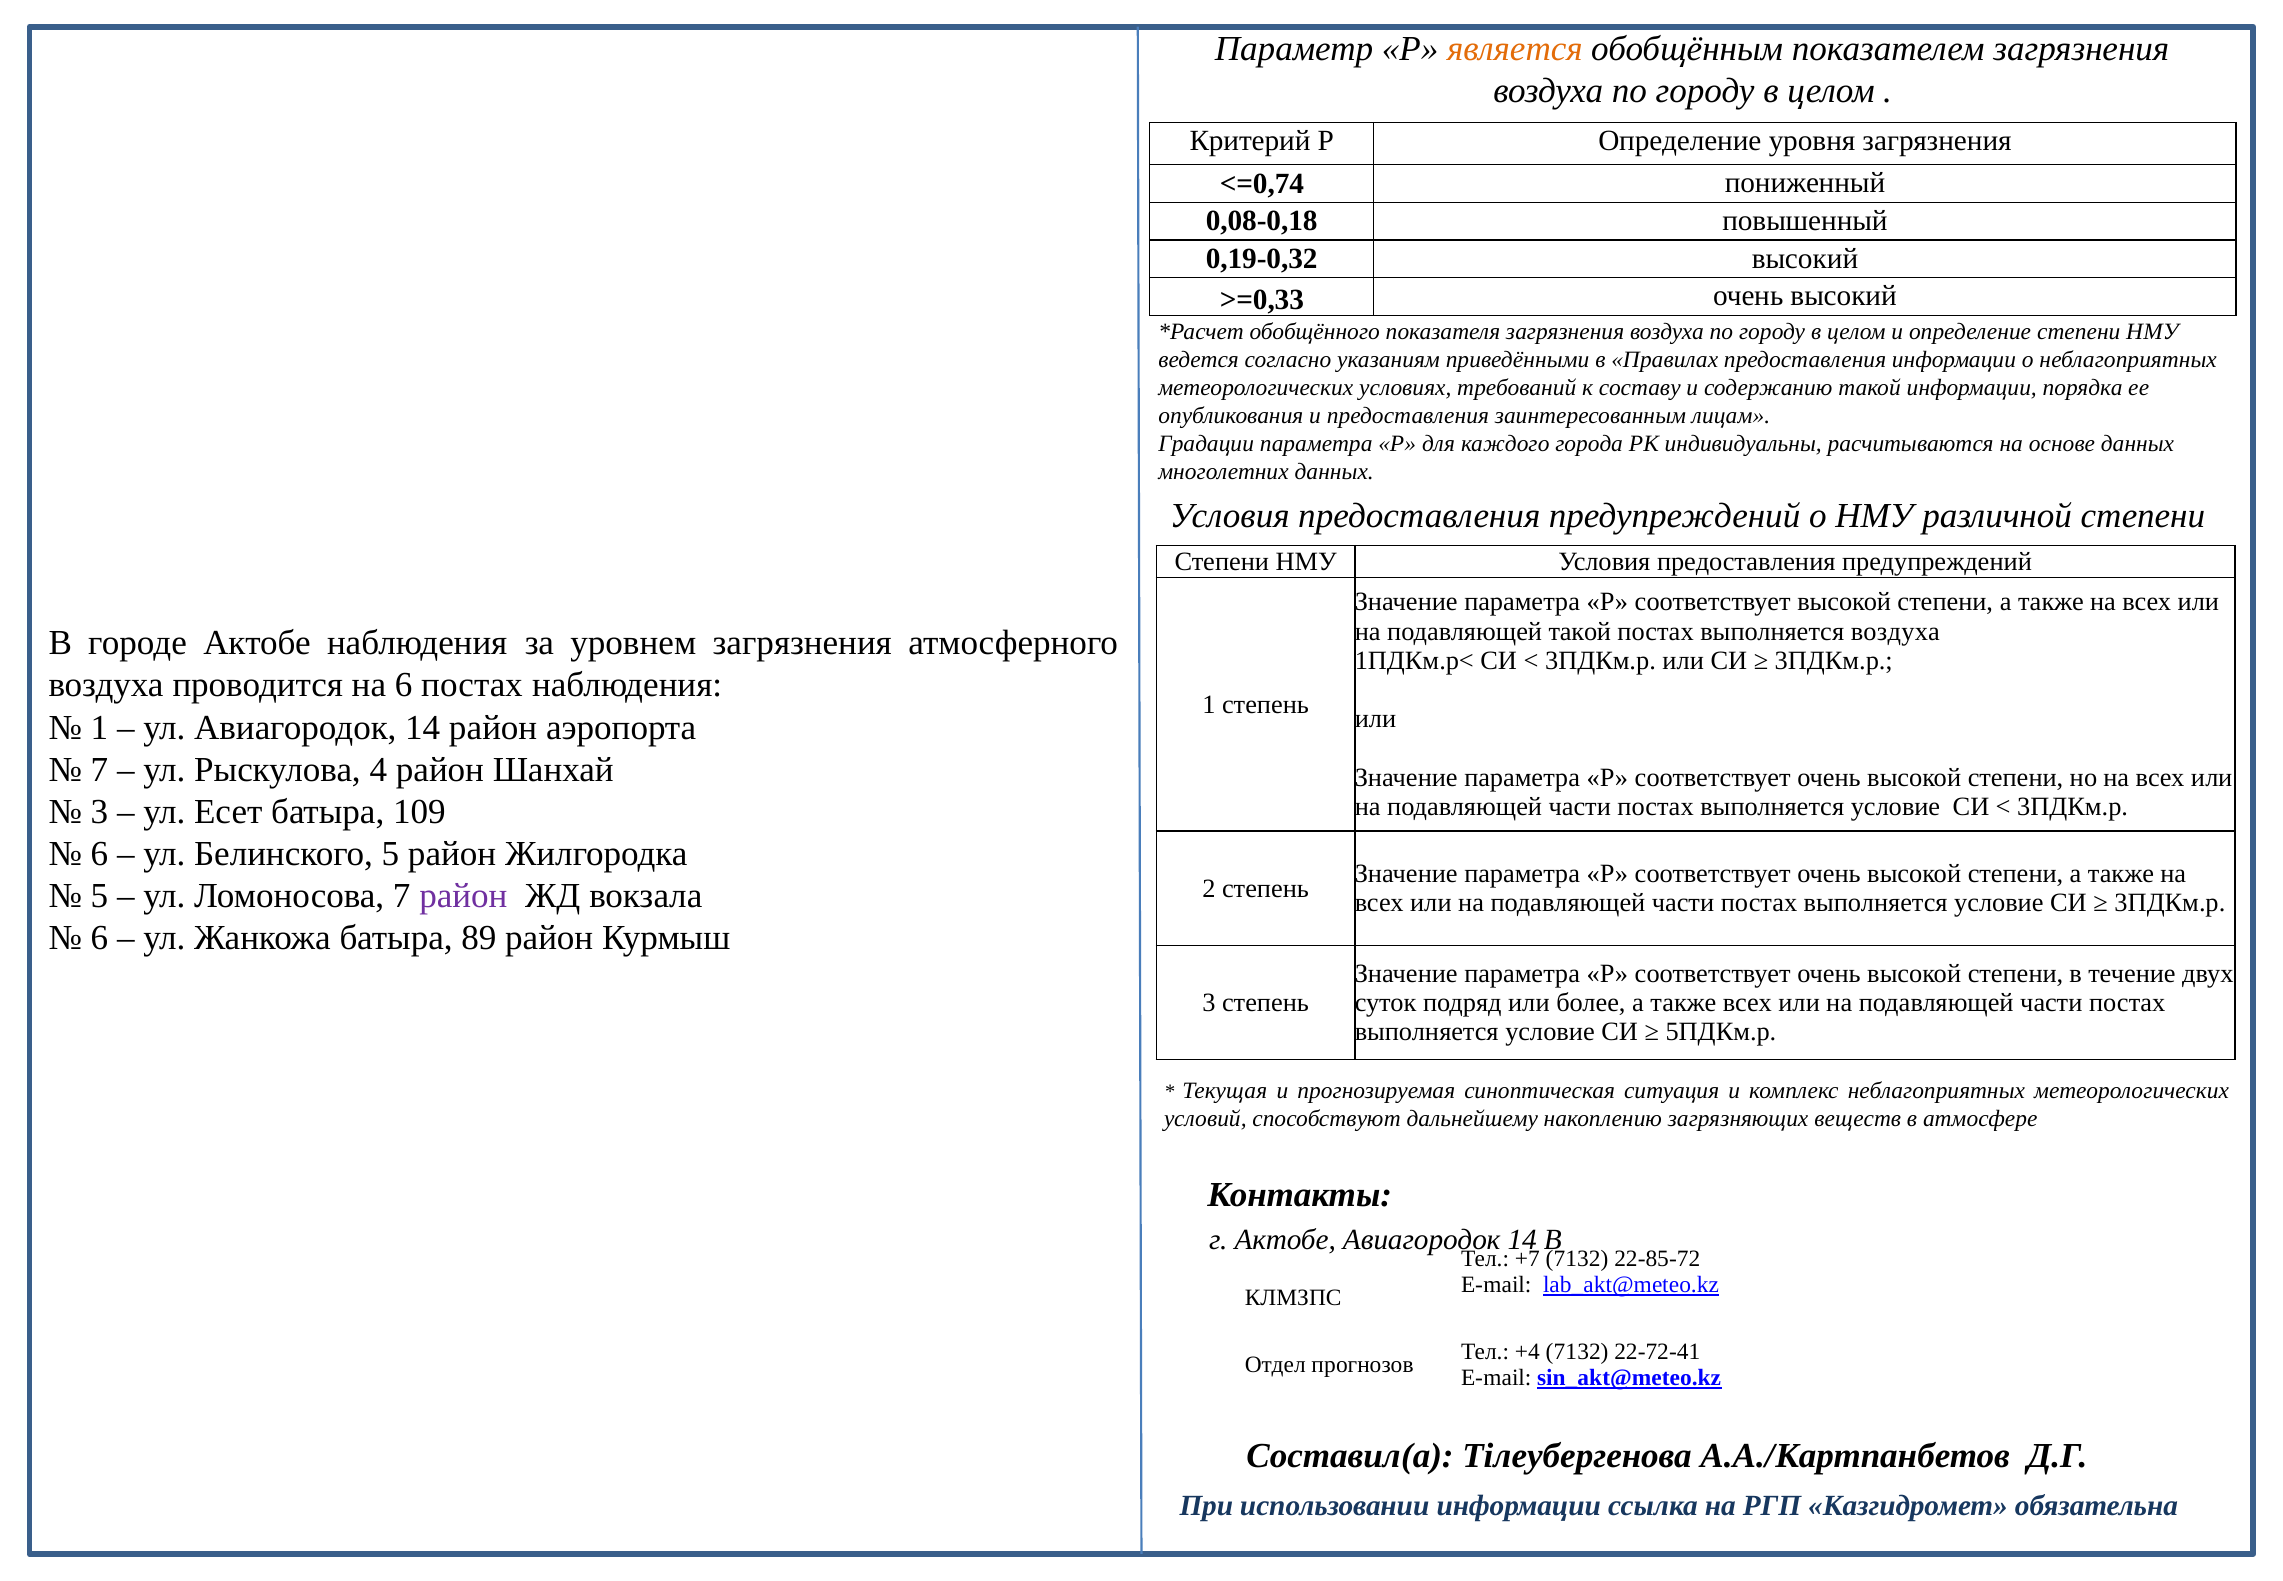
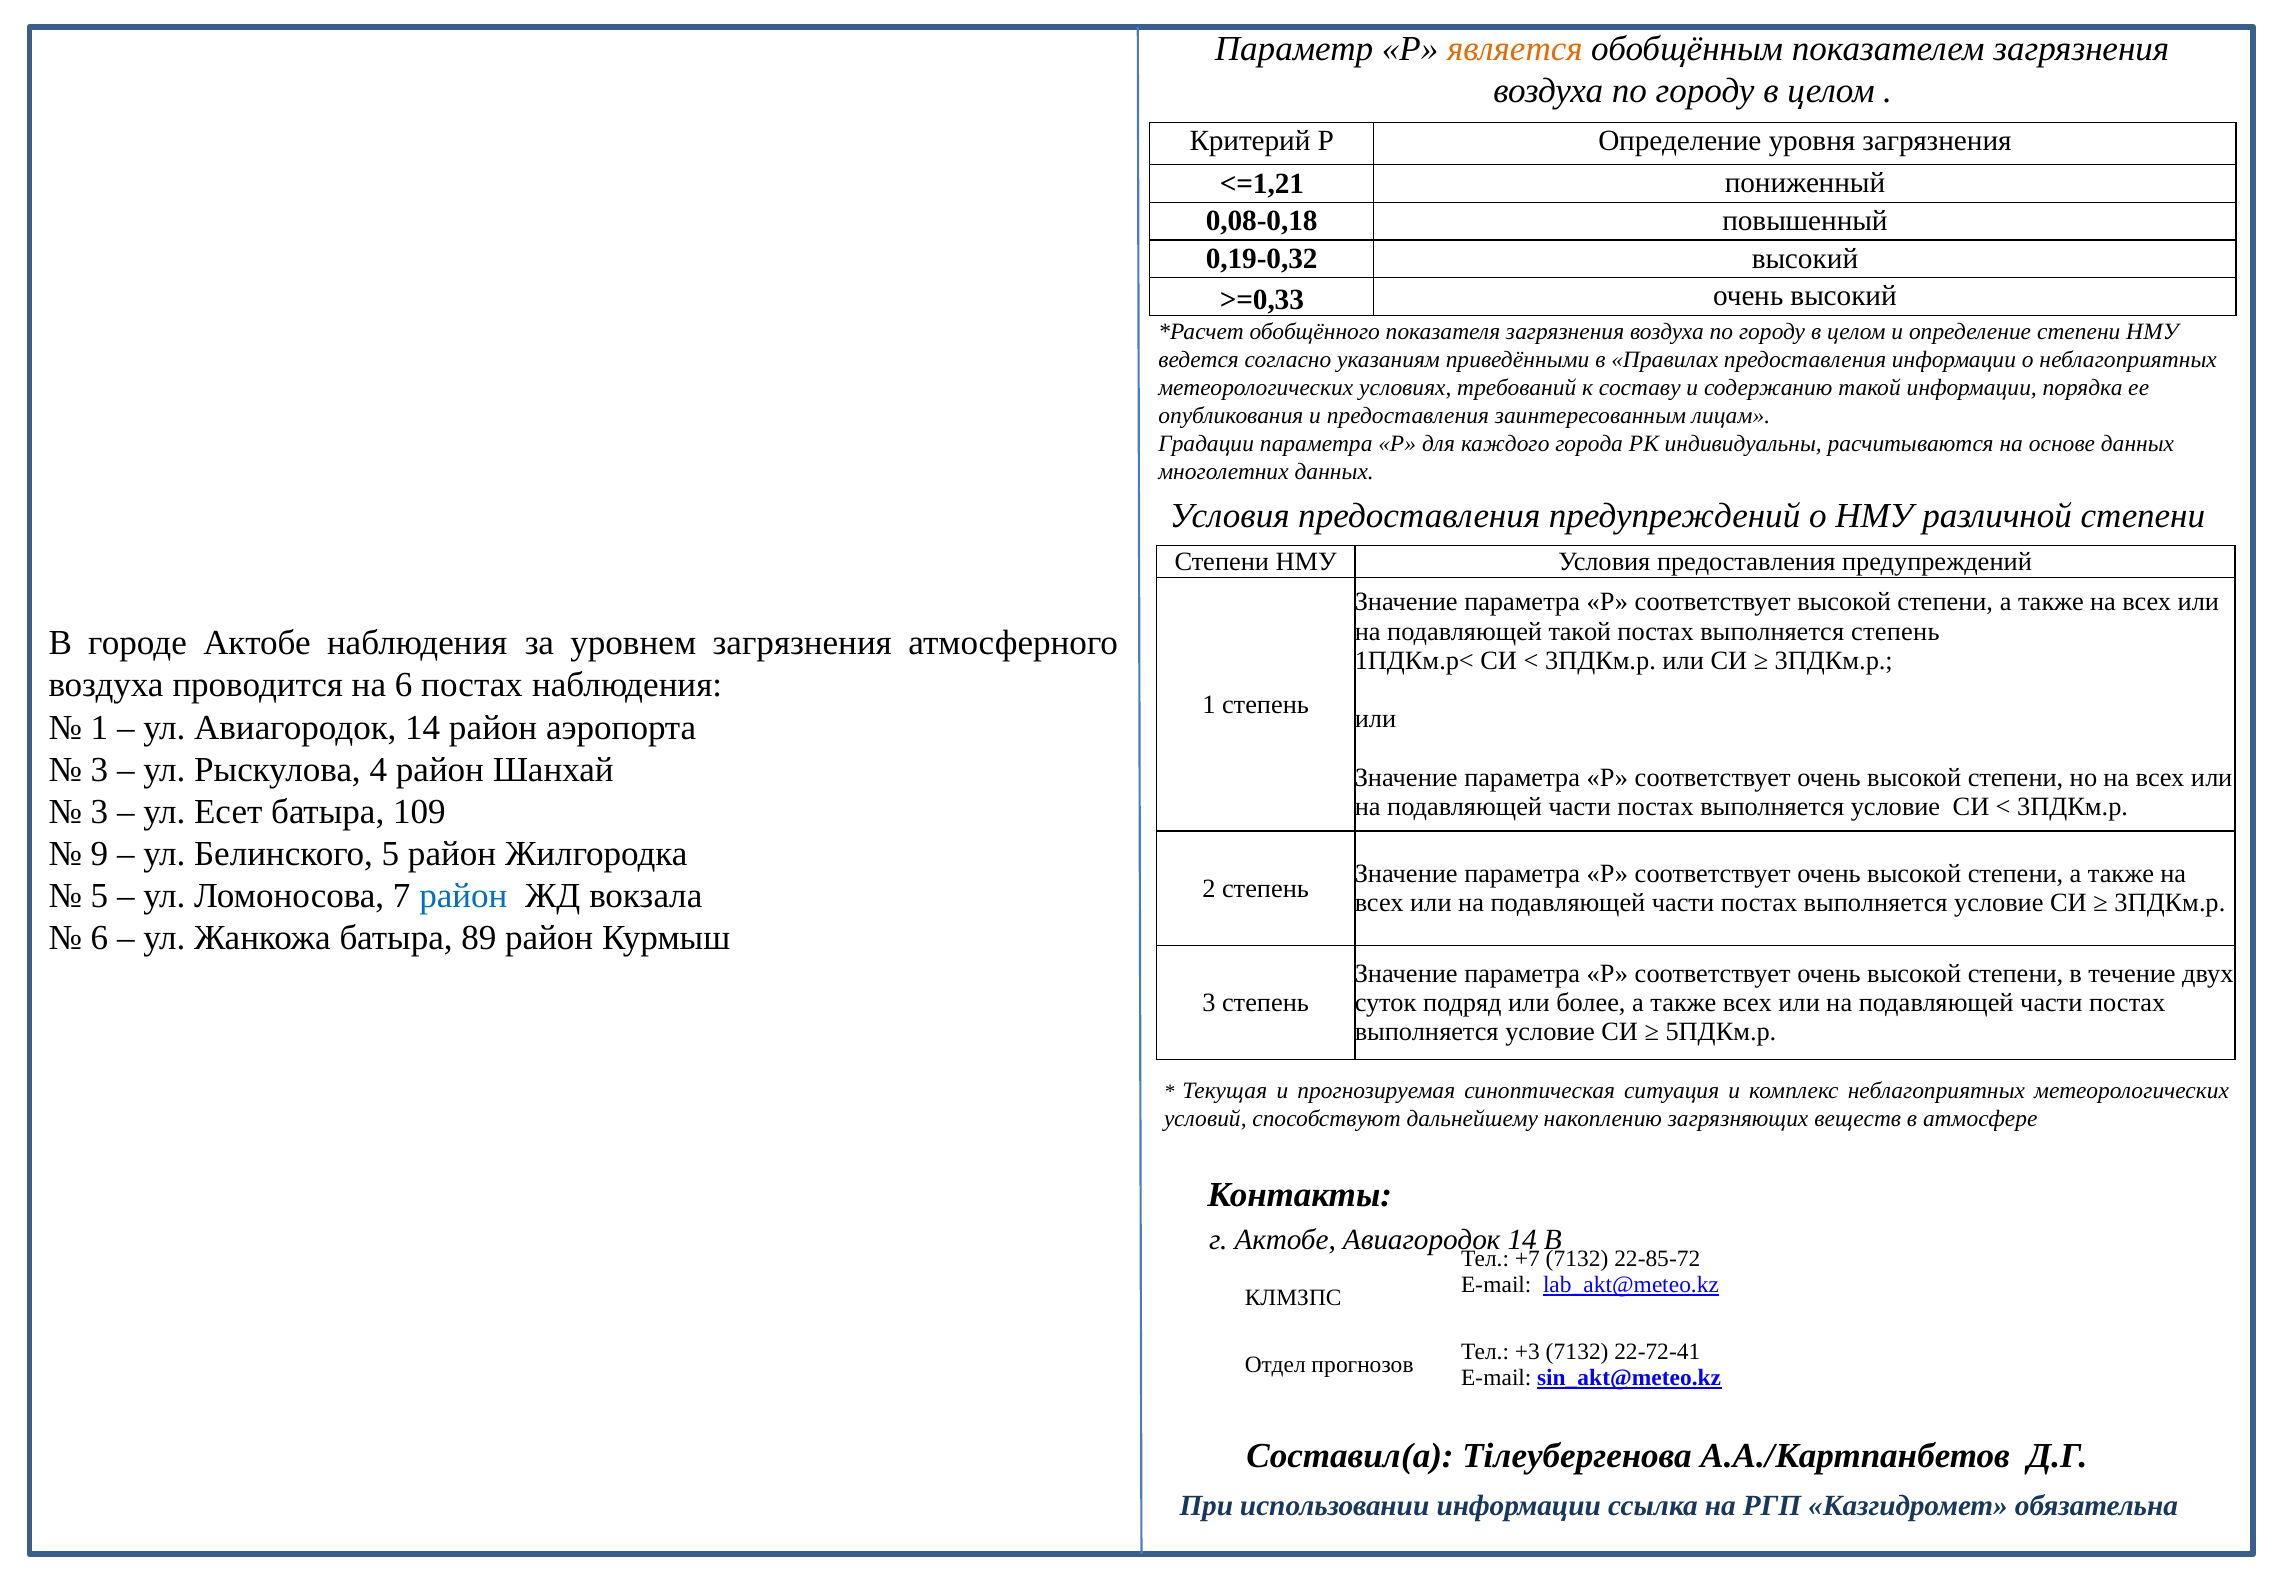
<=0,74: <=0,74 -> <=1,21
выполняется воздуха: воздуха -> степень
7 at (99, 769): 7 -> 3
6 at (99, 854): 6 -> 9
район at (463, 896) colour: purple -> blue
+4: +4 -> +3
